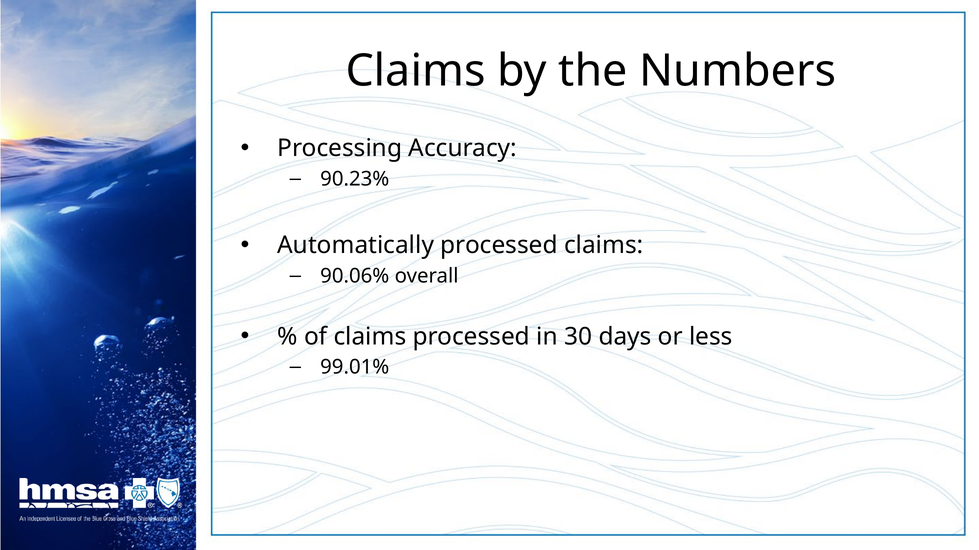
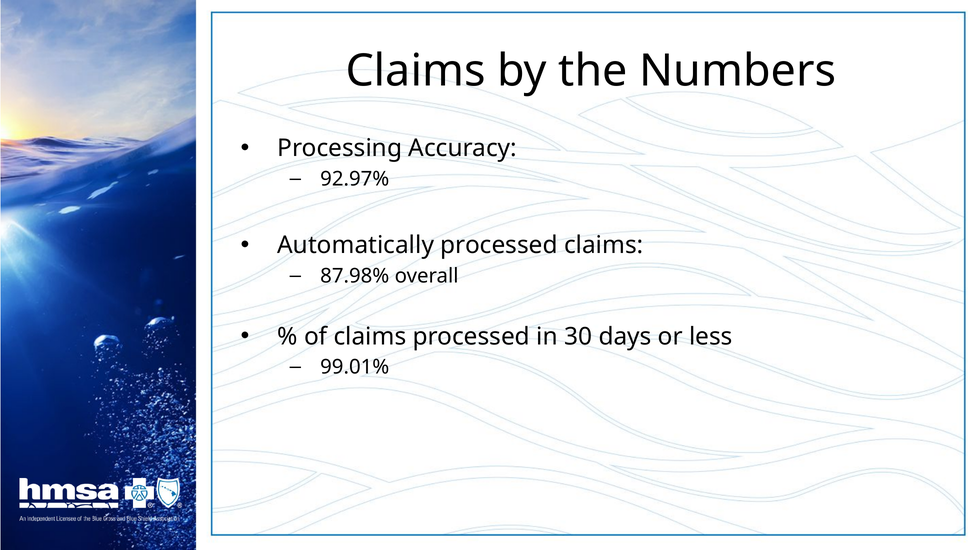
90.23%: 90.23% -> 92.97%
90.06%: 90.06% -> 87.98%
